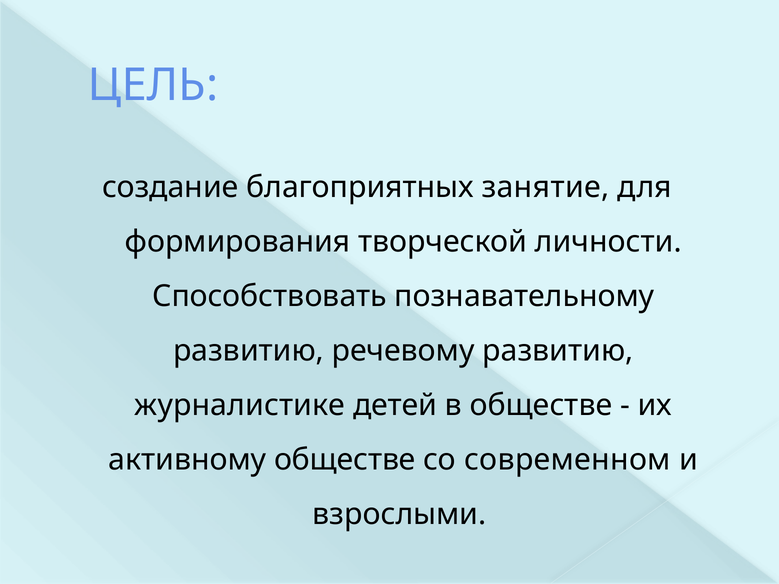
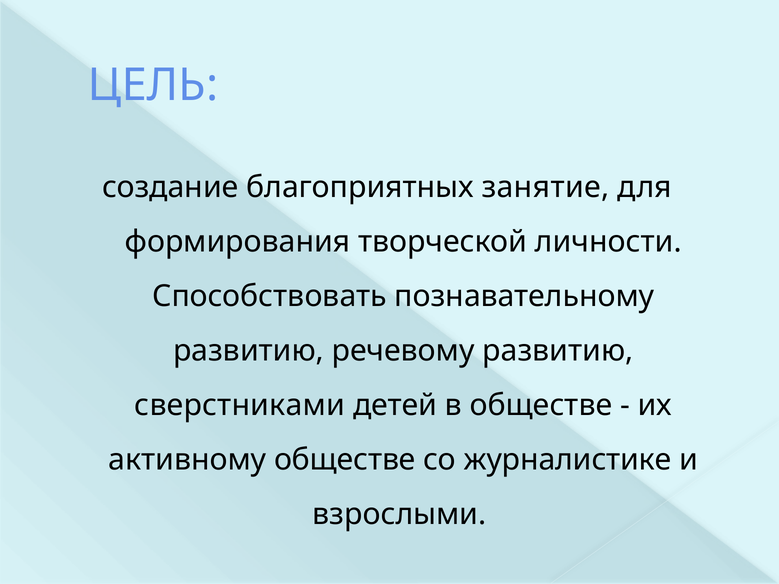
журналистике: журналистике -> сверстниками
современном: современном -> журналистике
